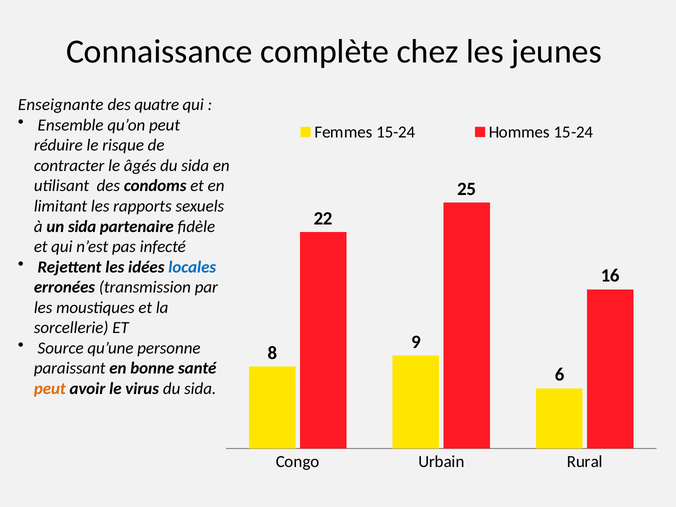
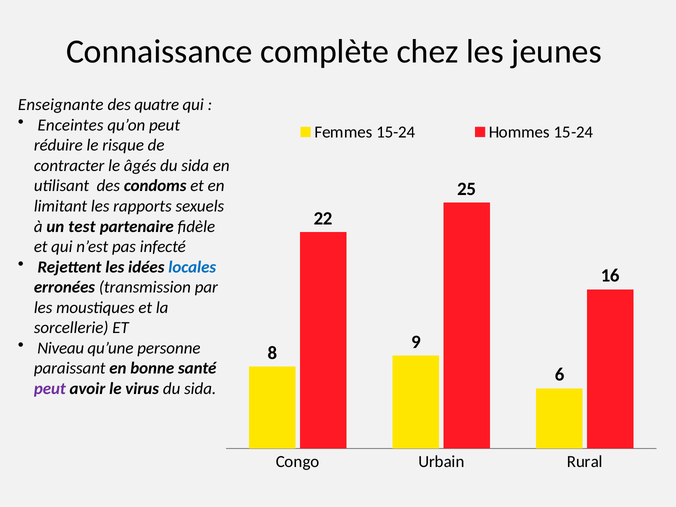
Ensemble: Ensemble -> Enceintes
un sida: sida -> test
Source: Source -> Niveau
peut at (50, 389) colour: orange -> purple
